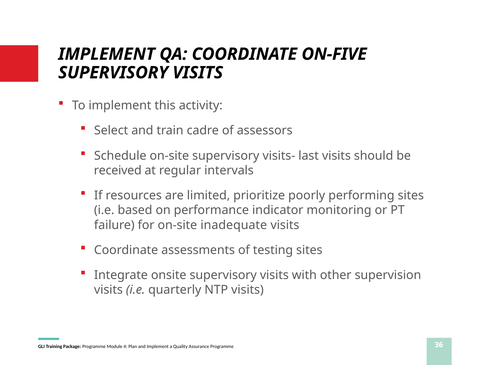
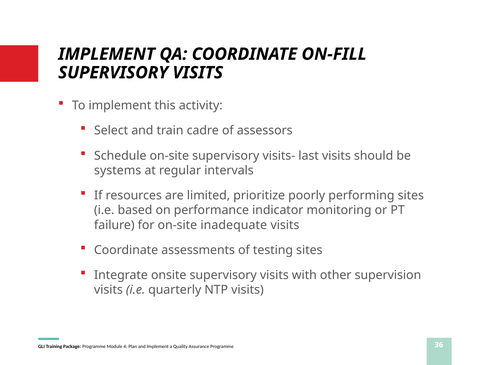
ON-FIVE: ON-FIVE -> ON-FILL
received: received -> systems
